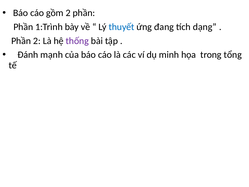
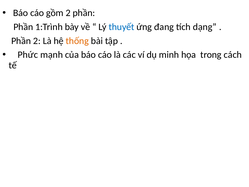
thống colour: purple -> orange
Đánh: Đánh -> Phức
tổng: tổng -> cách
